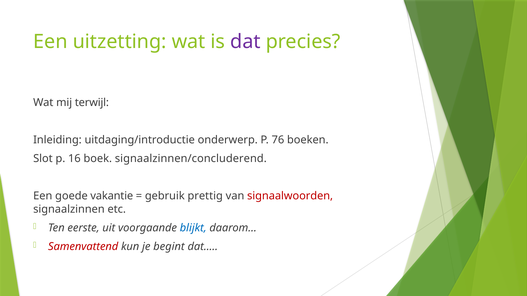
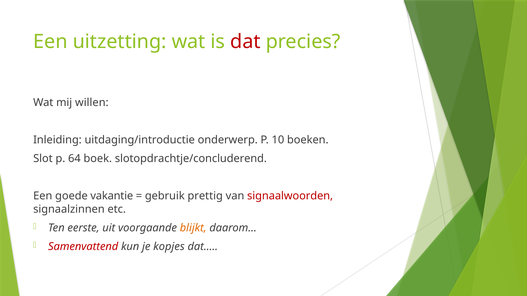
dat colour: purple -> red
terwijl: terwijl -> willen
76: 76 -> 10
16: 16 -> 64
signaalzinnen/concluderend: signaalzinnen/concluderend -> slotopdrachtje/concluderend
blijkt colour: blue -> orange
begint: begint -> kopjes
